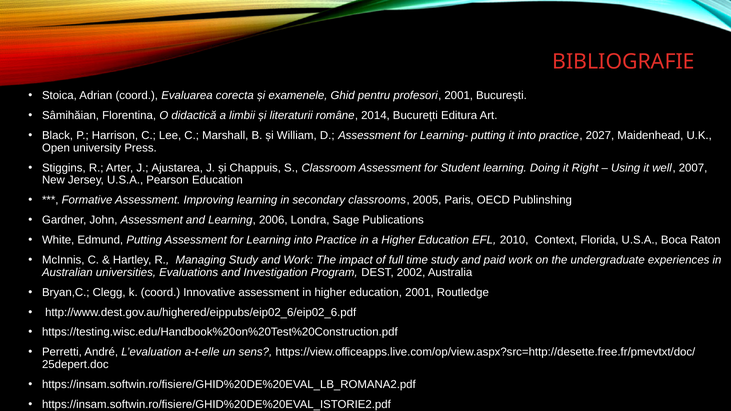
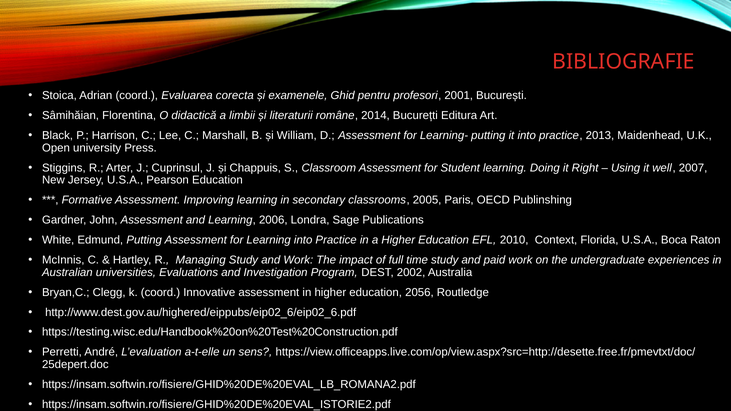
2027: 2027 -> 2013
Ajustarea: Ajustarea -> Cuprinsul
education 2001: 2001 -> 2056
